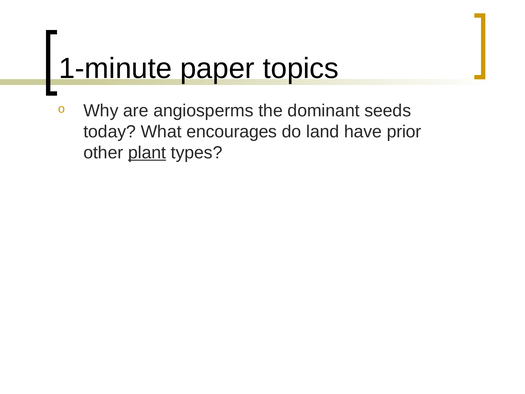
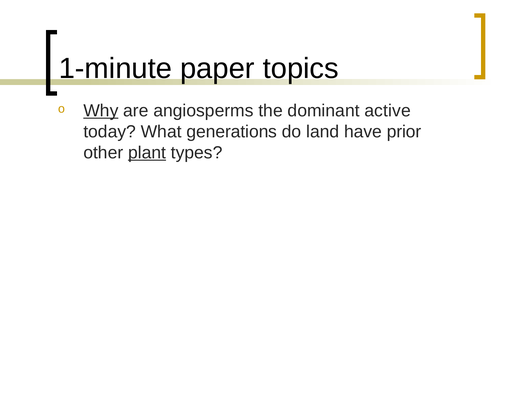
Why underline: none -> present
seeds: seeds -> active
encourages: encourages -> generations
